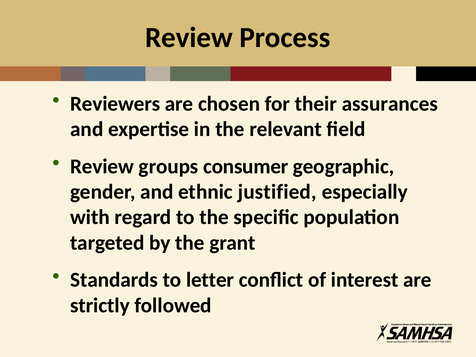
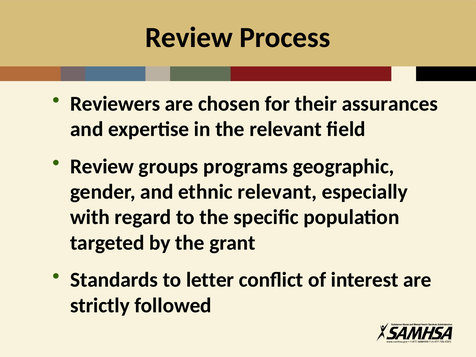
consumer: consumer -> programs
ethnic justified: justified -> relevant
